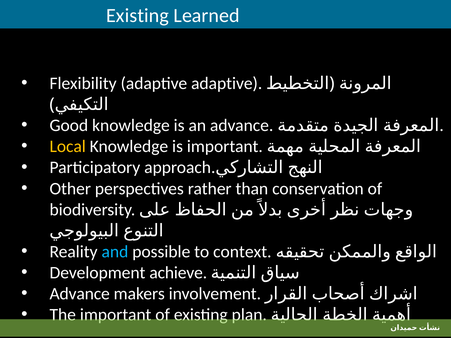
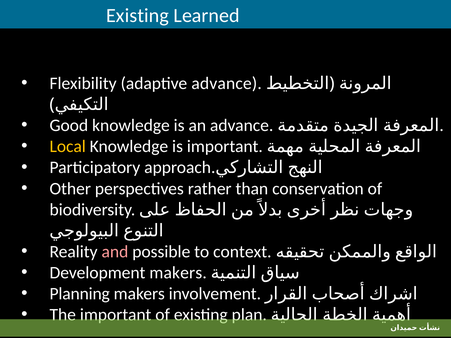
adaptive adaptive: adaptive -> advance
and colour: light blue -> pink
Development achieve: achieve -> makers
Advance at (80, 294): Advance -> Planning
